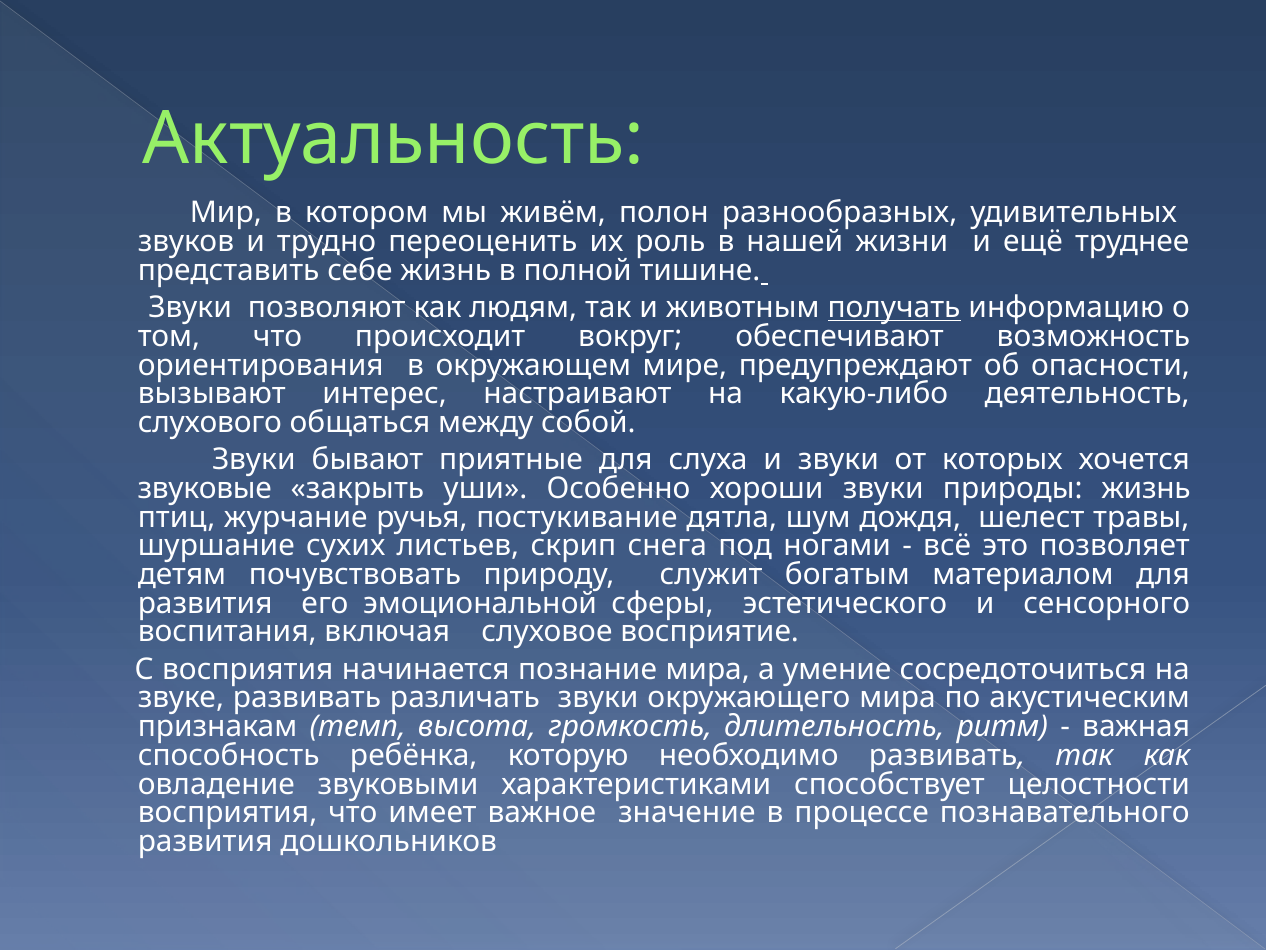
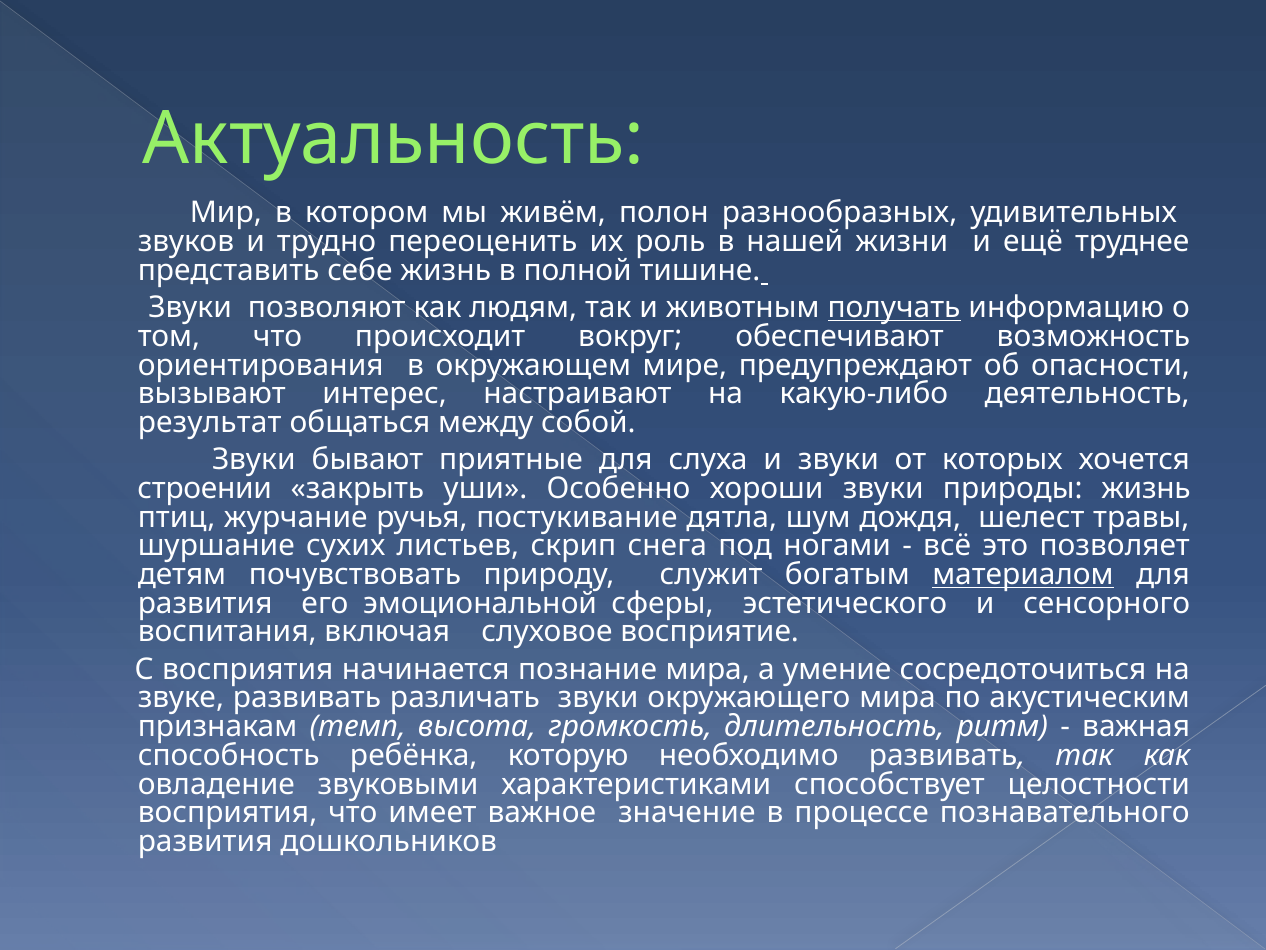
слухового: слухового -> результат
звуковые: звуковые -> строении
материалом underline: none -> present
